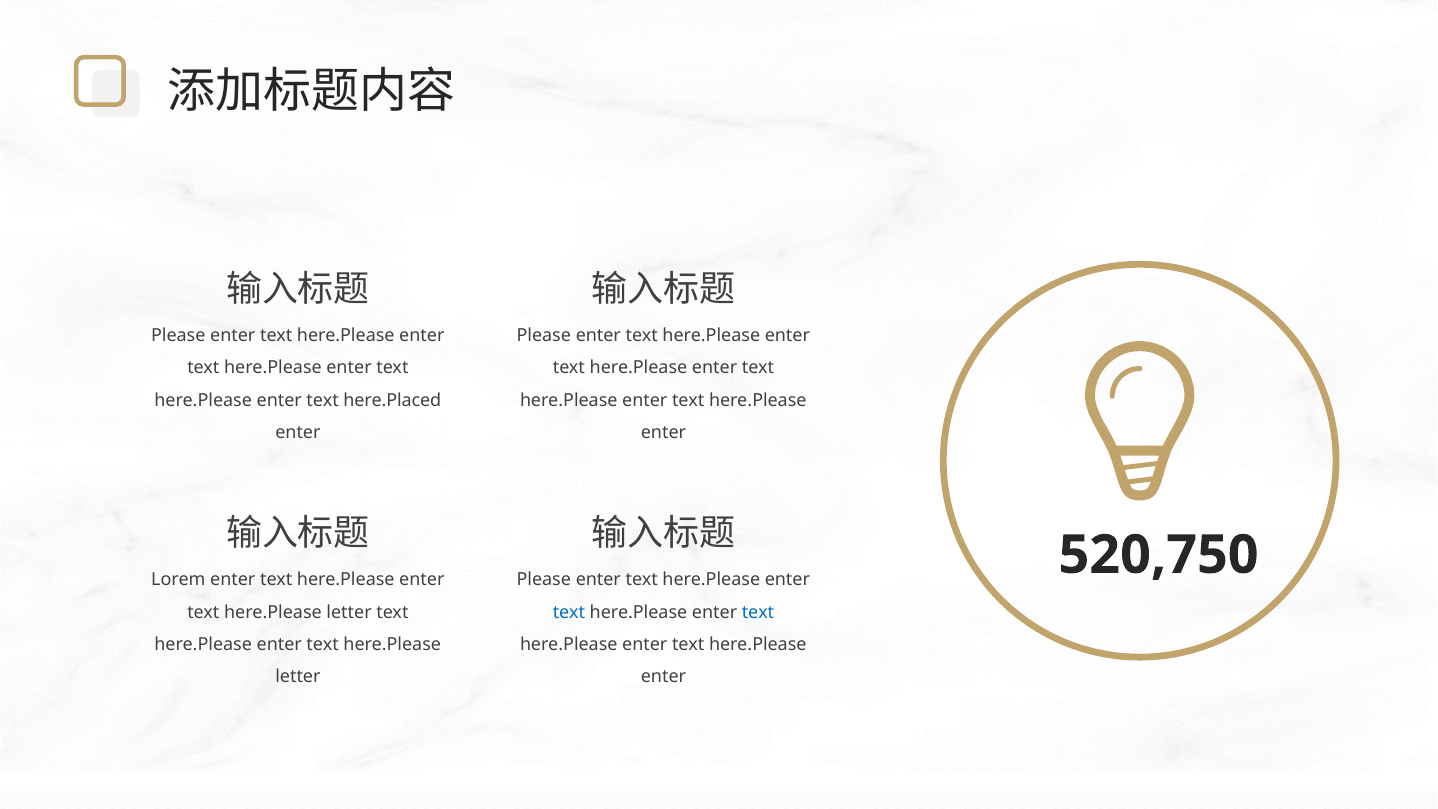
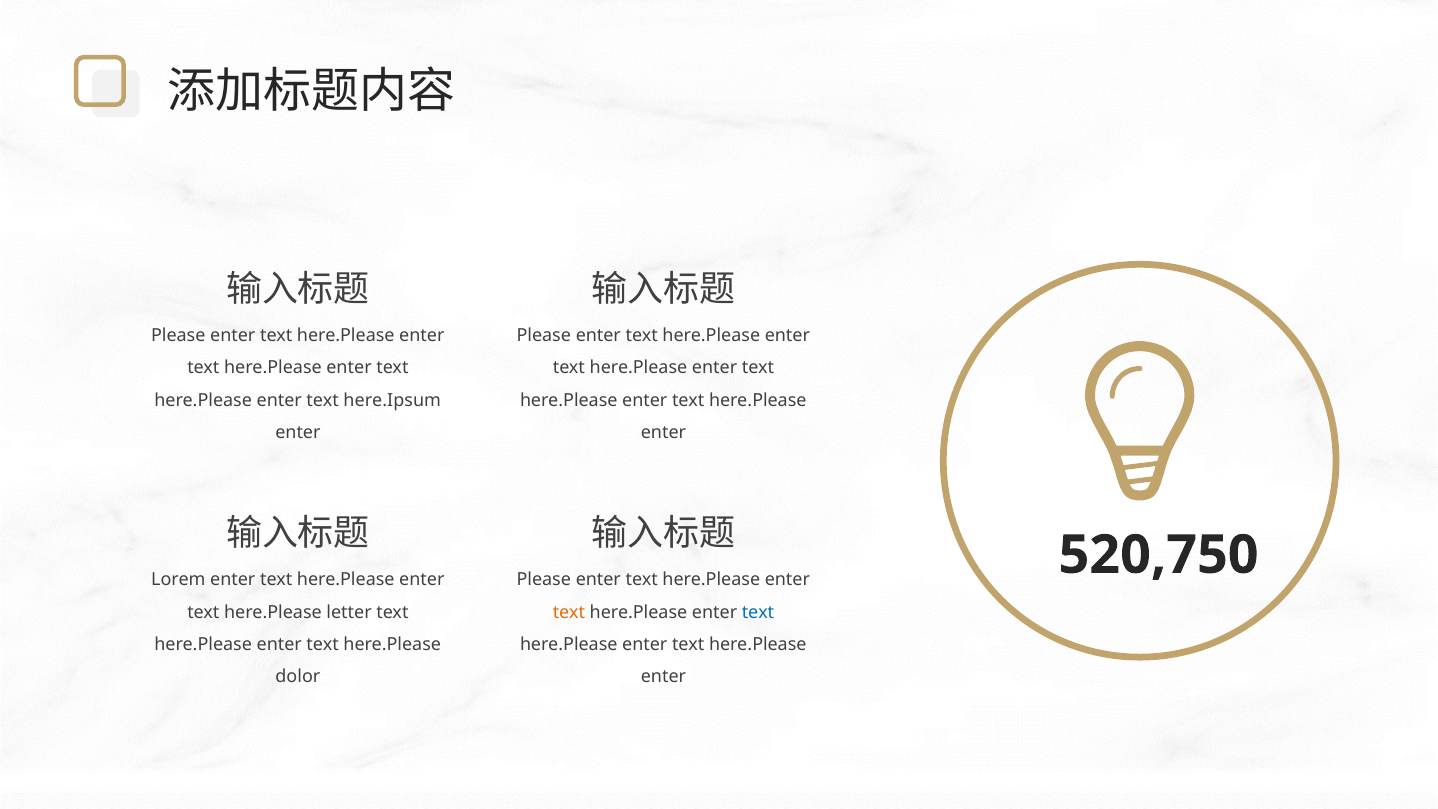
here.Placed: here.Placed -> here.Ipsum
text at (569, 612) colour: blue -> orange
letter at (298, 677): letter -> dolor
